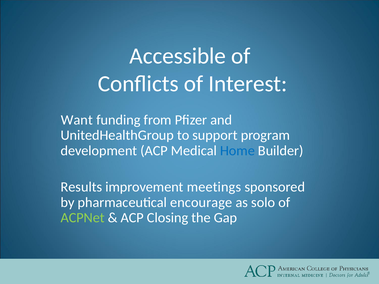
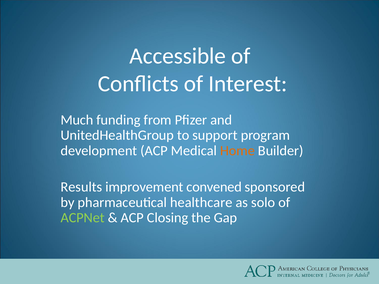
Want: Want -> Much
Home colour: blue -> orange
meetings: meetings -> convened
encourage: encourage -> healthcare
